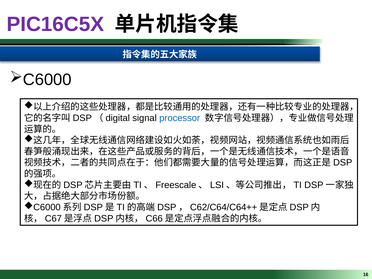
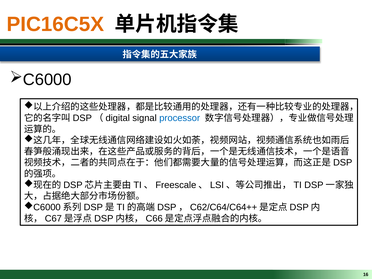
PIC16C5X colour: purple -> orange
